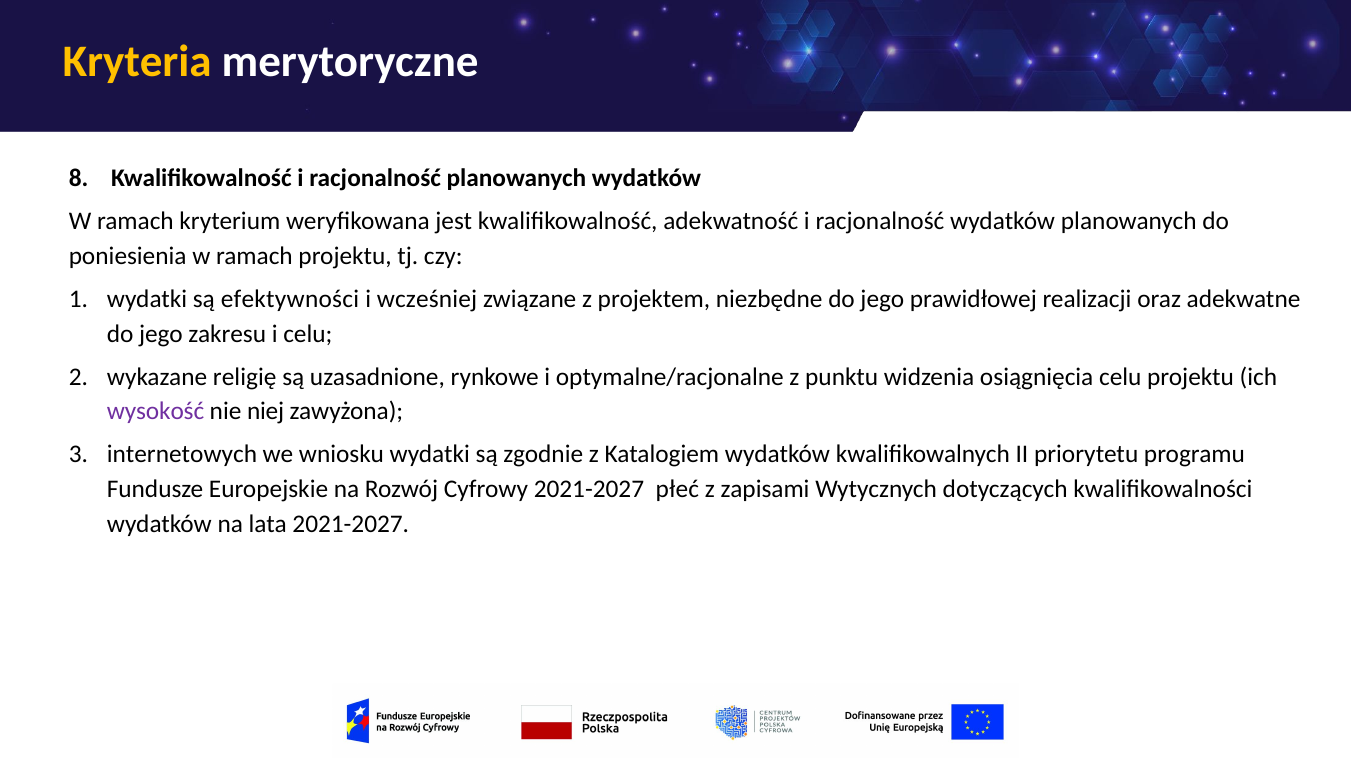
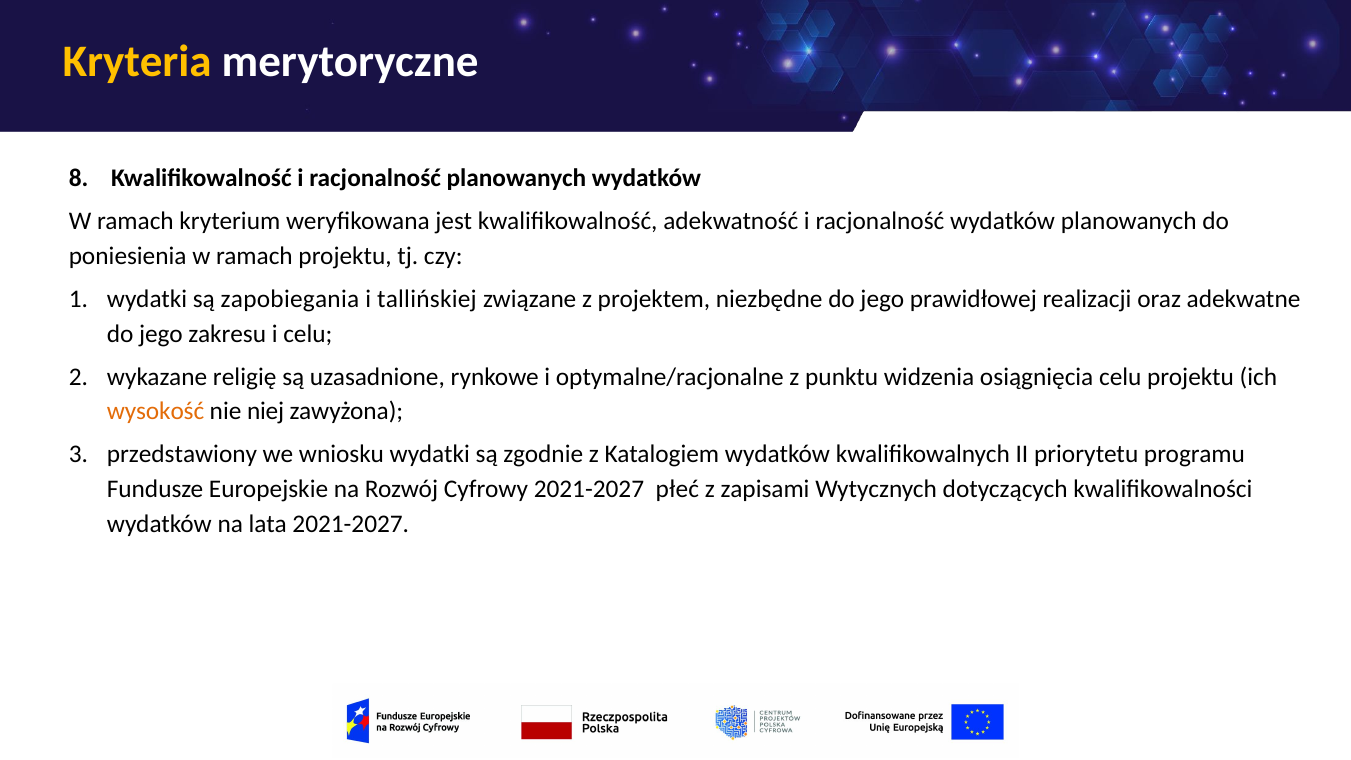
efektywności: efektywności -> zapobiegania
wcześniej: wcześniej -> tallińskiej
wysokość colour: purple -> orange
internetowych: internetowych -> przedstawiony
